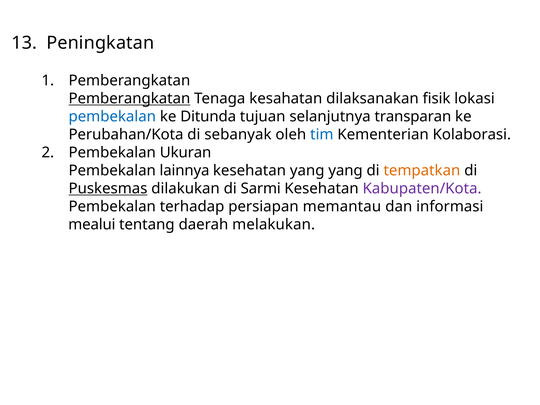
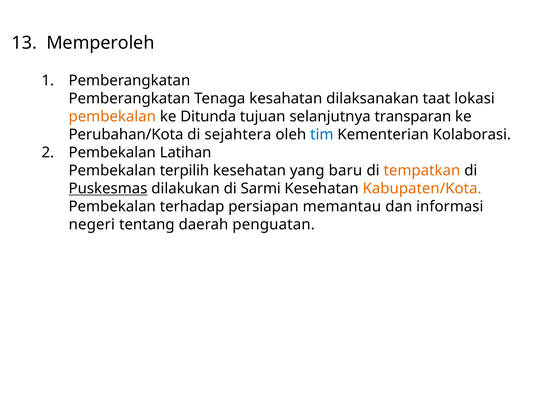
Peningkatan: Peningkatan -> Memperoleh
Pemberangkatan at (129, 99) underline: present -> none
fisik: fisik -> taat
pembekalan at (112, 117) colour: blue -> orange
sebanyak: sebanyak -> sejahtera
Ukuran: Ukuran -> Latihan
lainnya: lainnya -> terpilih
yang yang: yang -> baru
Kabupaten/Kota colour: purple -> orange
mealui: mealui -> negeri
melakukan: melakukan -> penguatan
